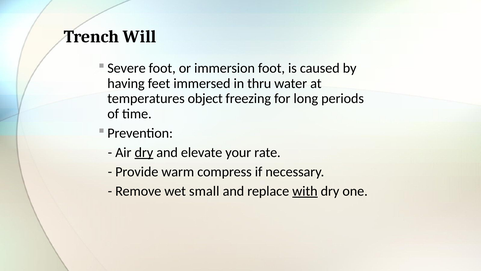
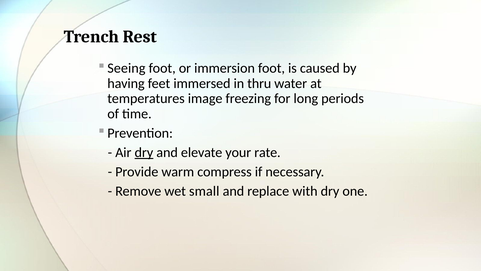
Will: Will -> Rest
Severe: Severe -> Seeing
object: object -> image
with underline: present -> none
